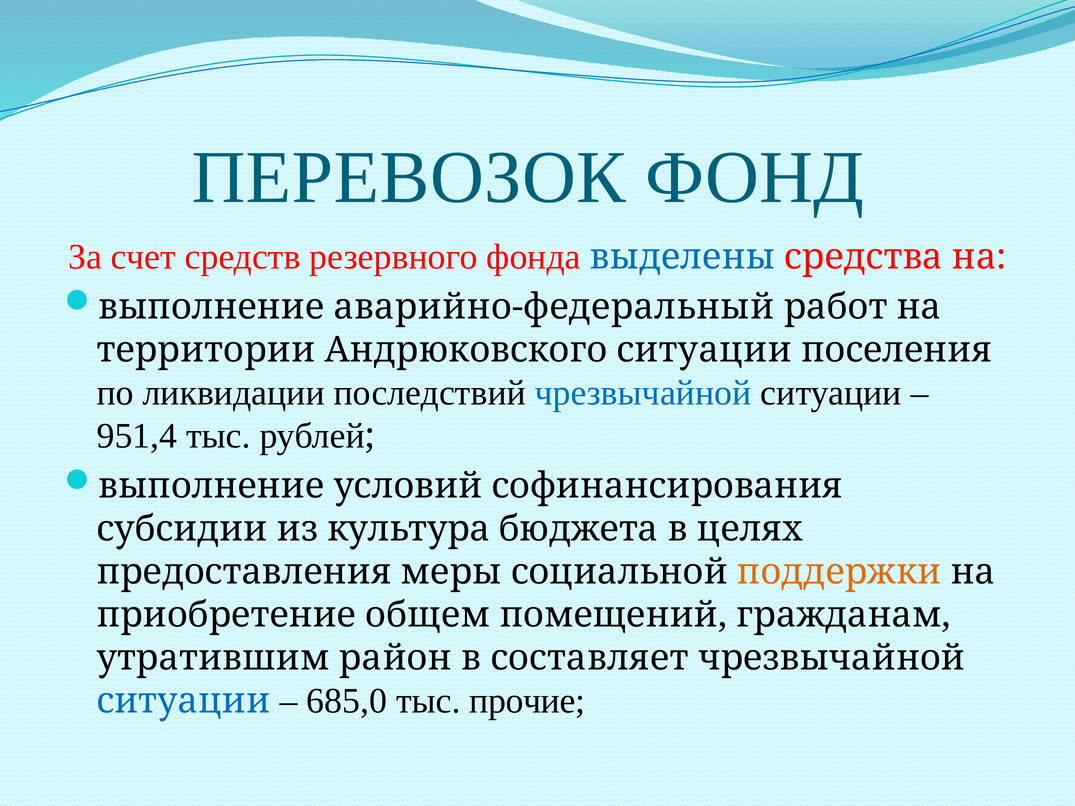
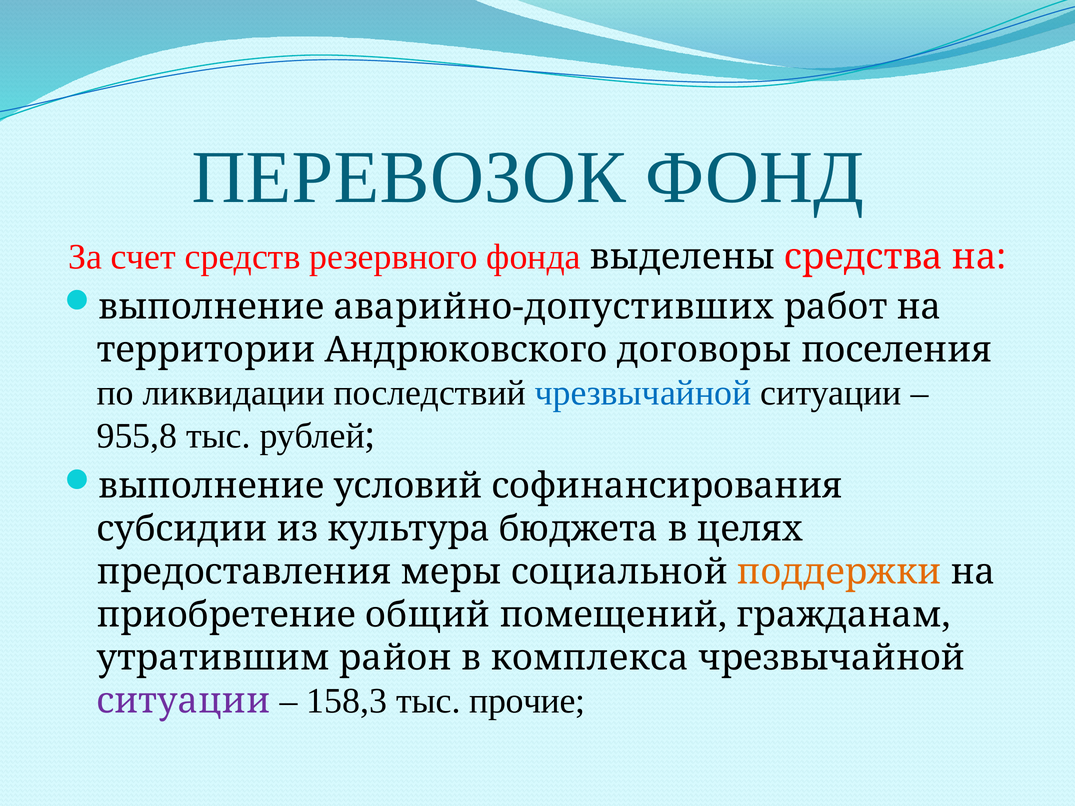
выделены colour: blue -> black
аварийно-федеральный: аварийно-федеральный -> аварийно-допустивших
Андрюковского ситуации: ситуации -> договоры
951,4: 951,4 -> 955,8
общем: общем -> общий
составляет: составляет -> комплекса
ситуации at (183, 701) colour: blue -> purple
685,0: 685,0 -> 158,3
